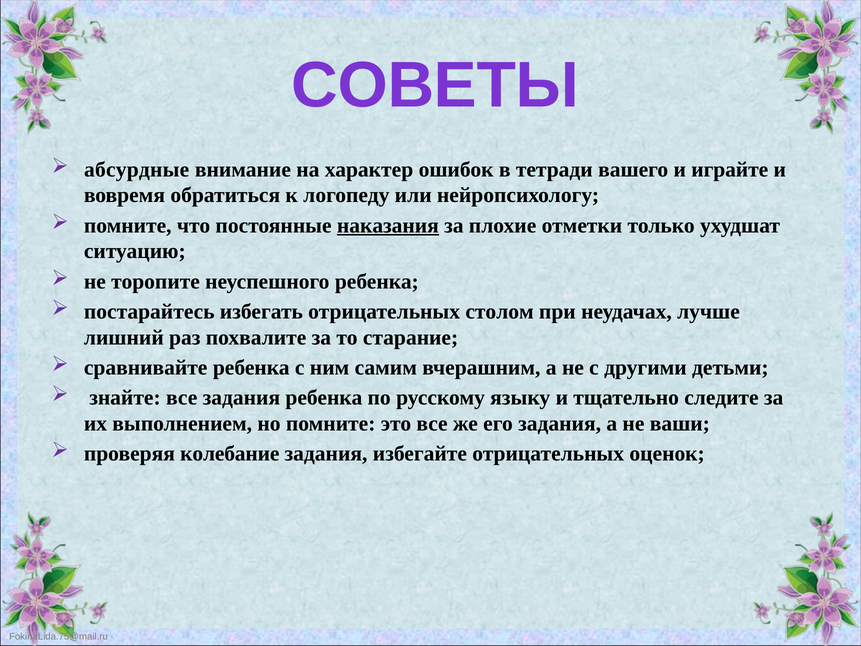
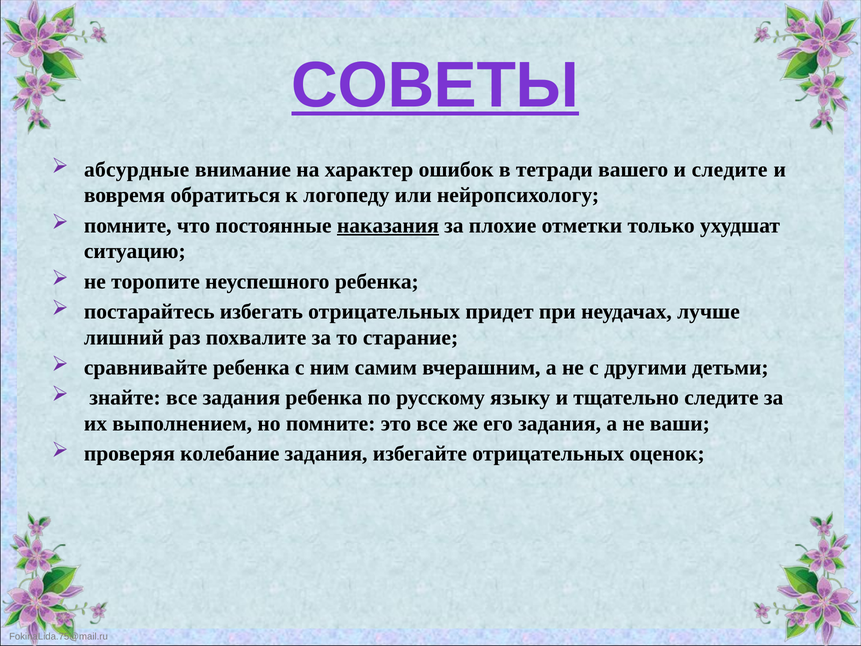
СОВЕТЫ underline: none -> present
и играйте: играйте -> следите
столом: столом -> придет
